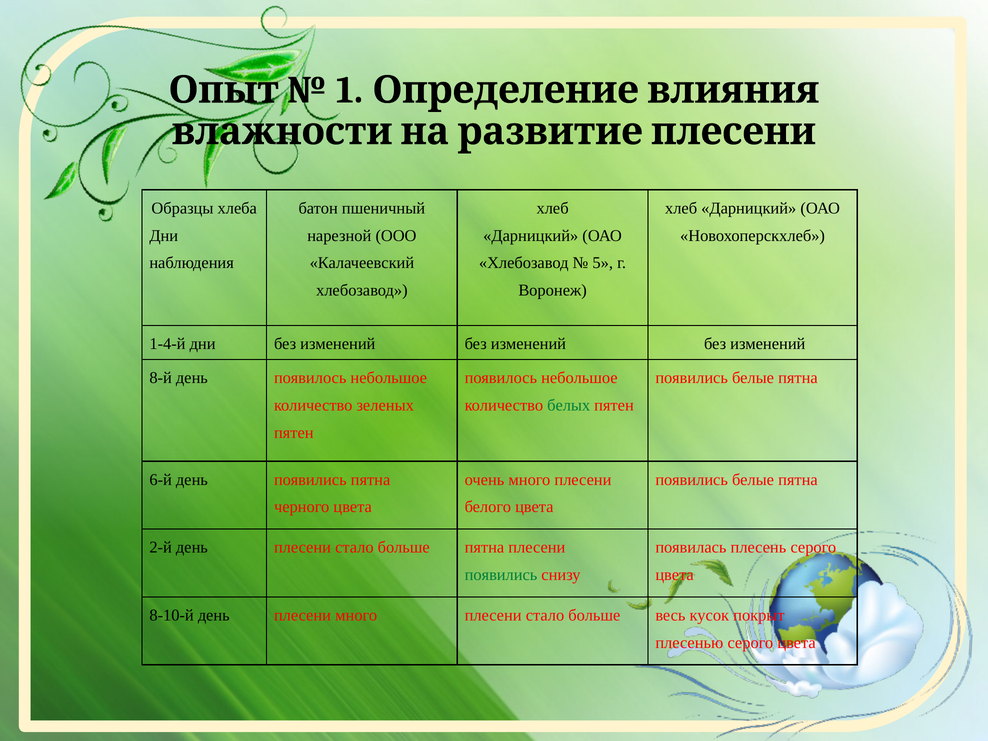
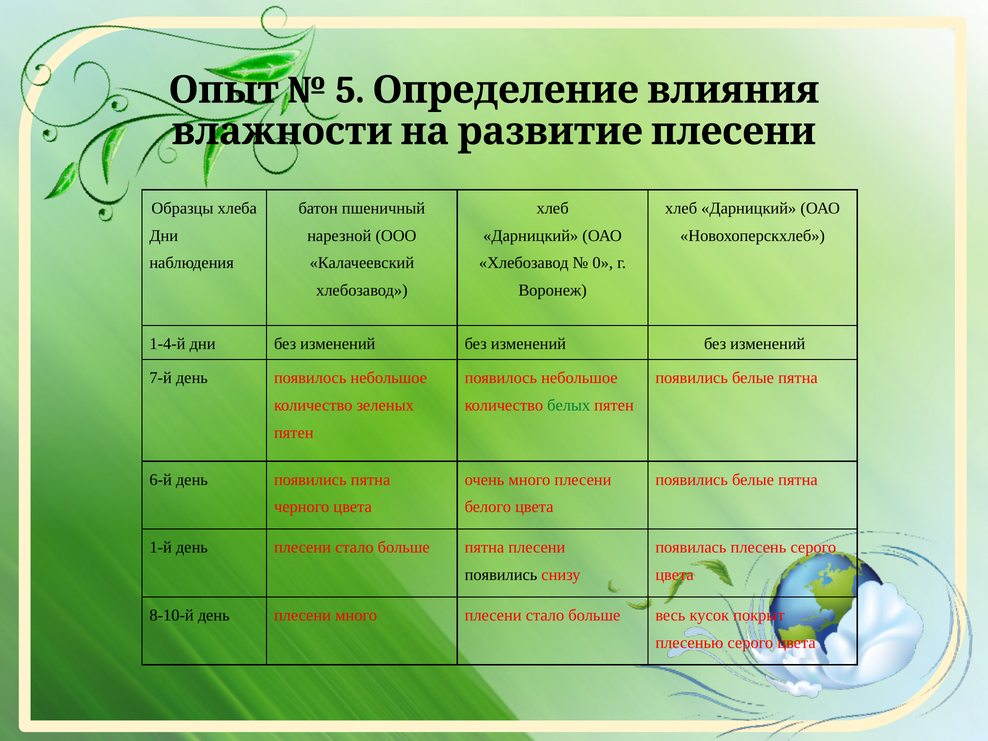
1: 1 -> 5
5: 5 -> 0
8-й: 8-й -> 7-й
2-й: 2-й -> 1-й
появились at (501, 575) colour: green -> black
